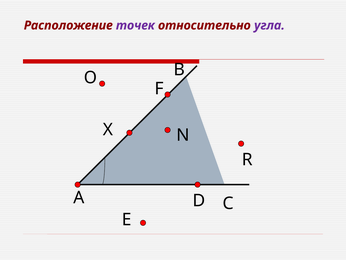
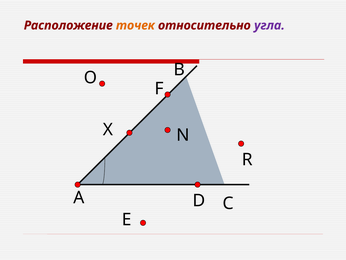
точек colour: purple -> orange
